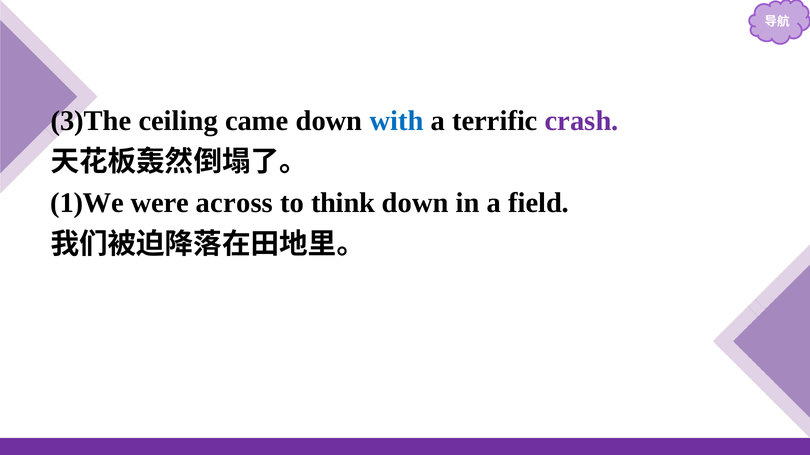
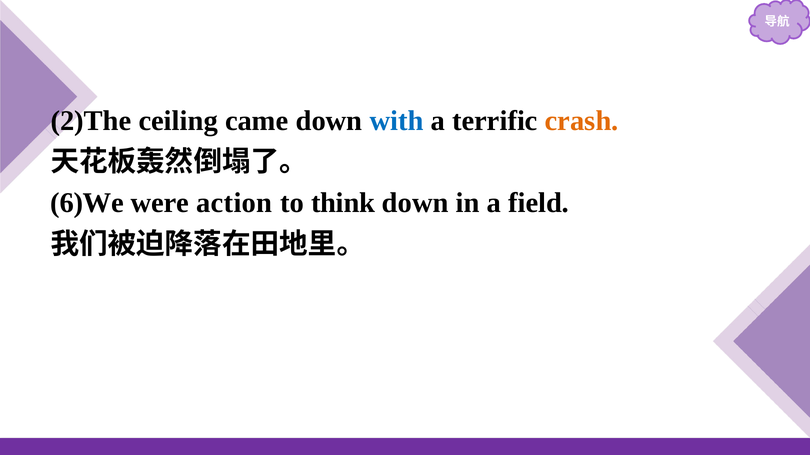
3)The: 3)The -> 2)The
crash colour: purple -> orange
1)We: 1)We -> 6)We
across: across -> action
